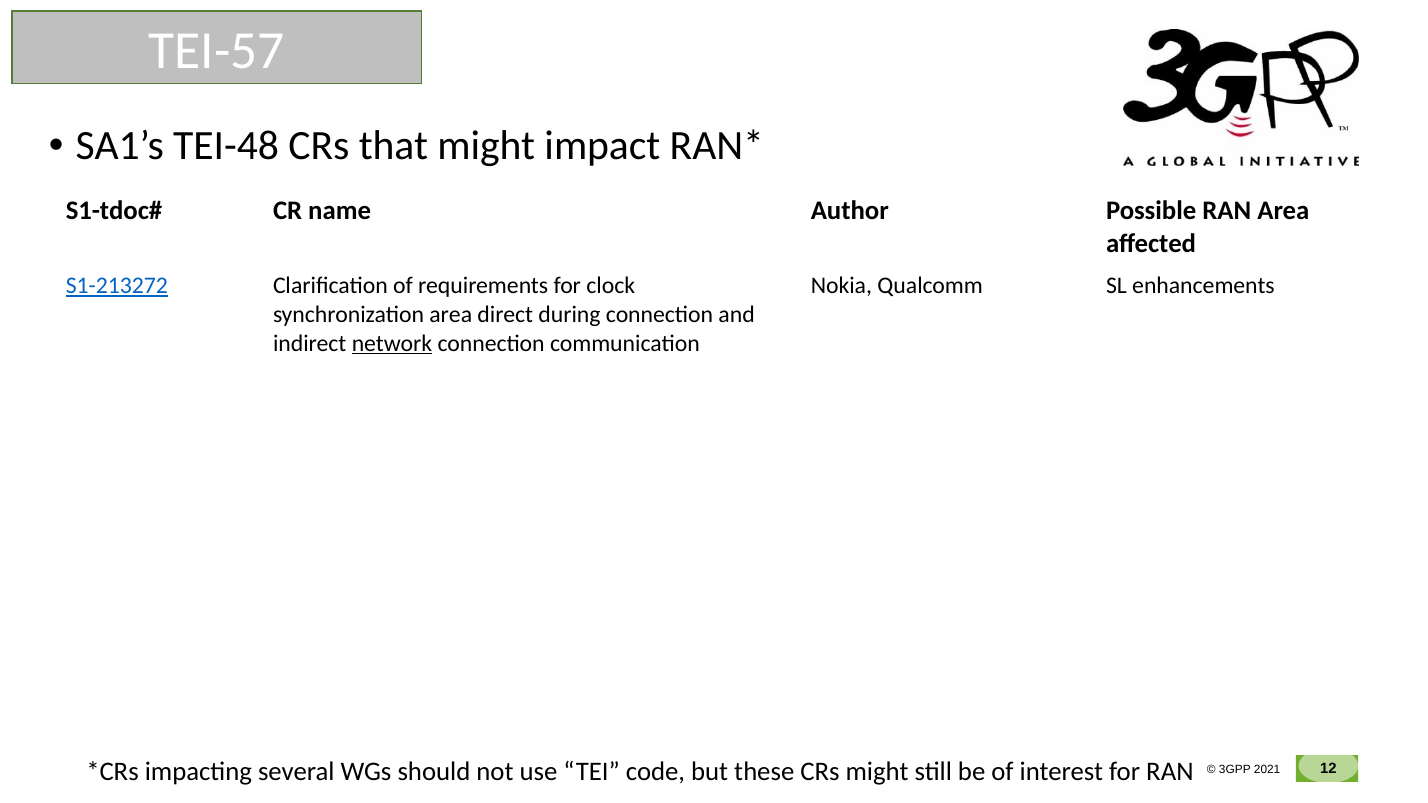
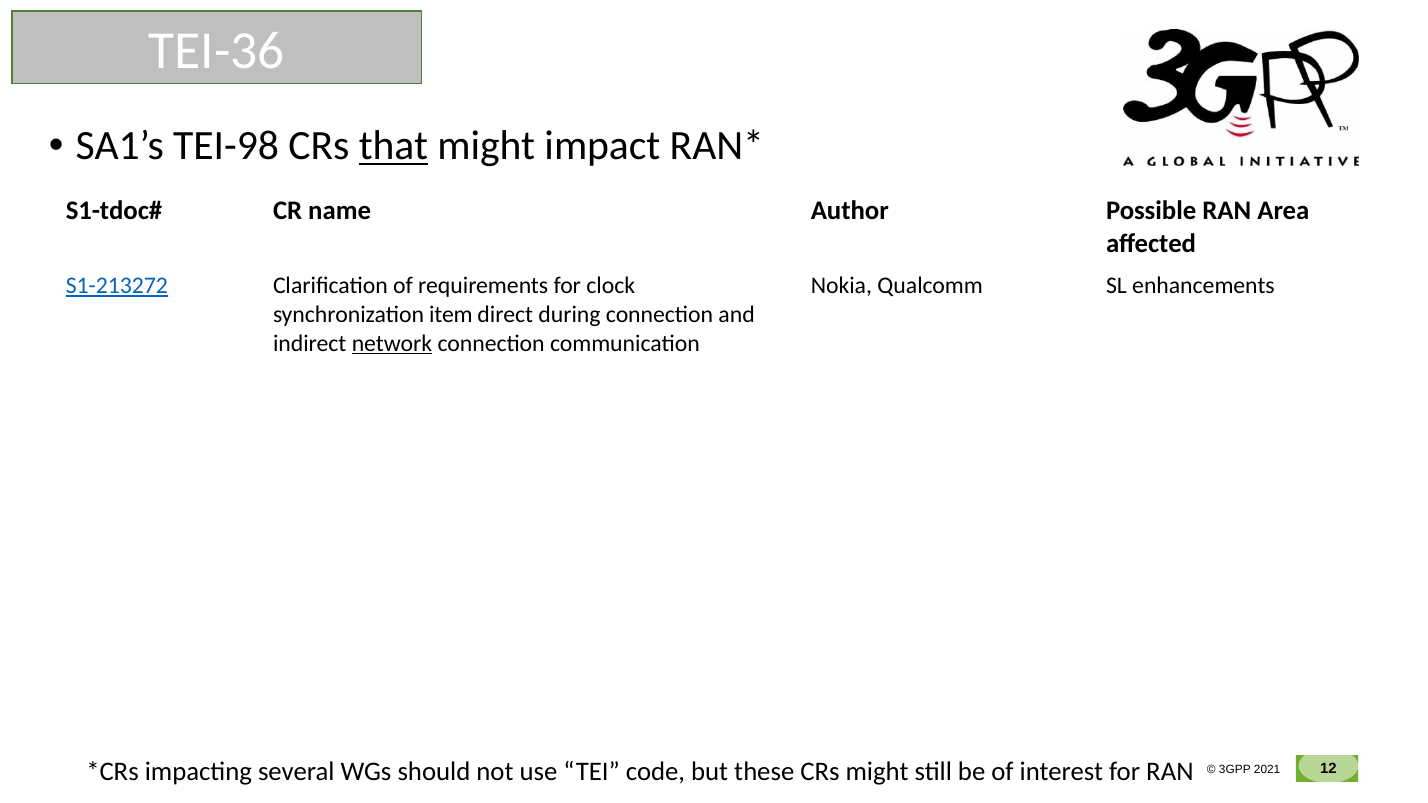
TEI-57: TEI-57 -> TEI-36
TEI-48: TEI-48 -> TEI-98
that underline: none -> present
synchronization area: area -> item
